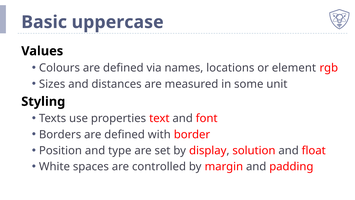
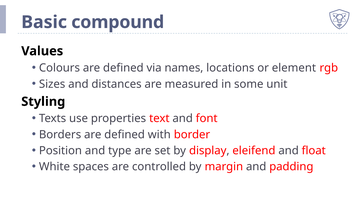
uppercase: uppercase -> compound
solution: solution -> eleifend
